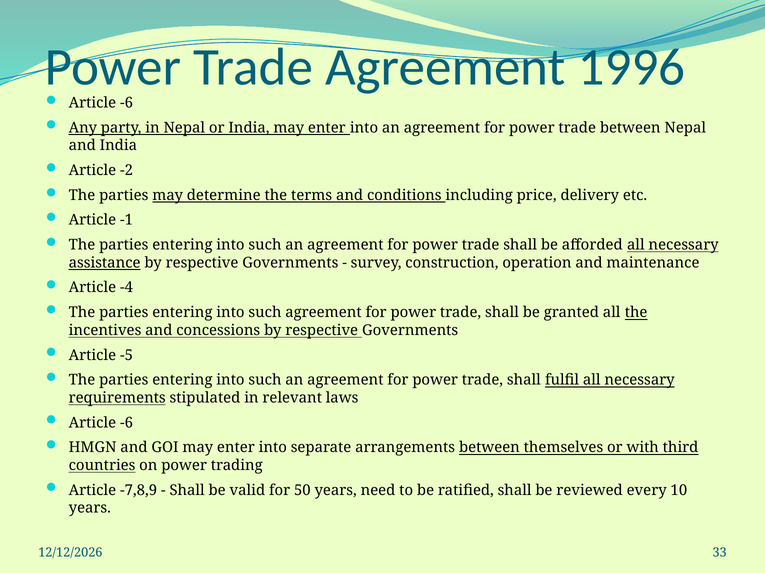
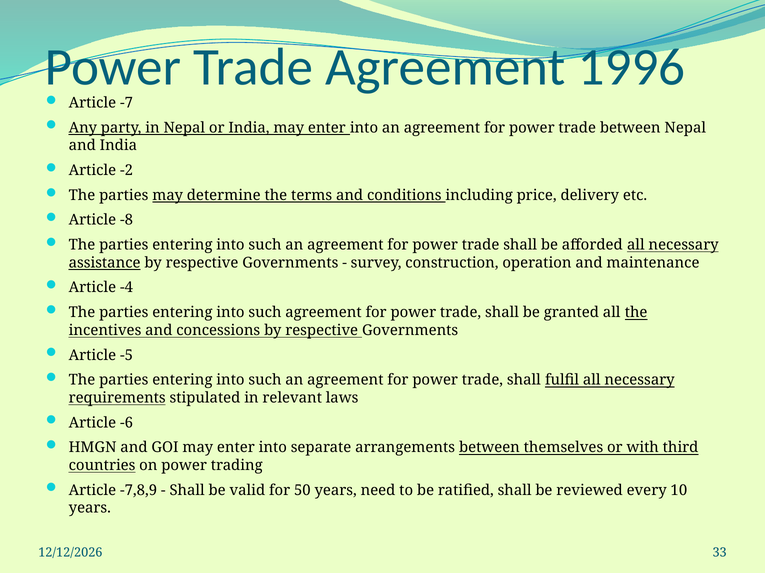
-6 at (127, 103): -6 -> -7
-1: -1 -> -8
